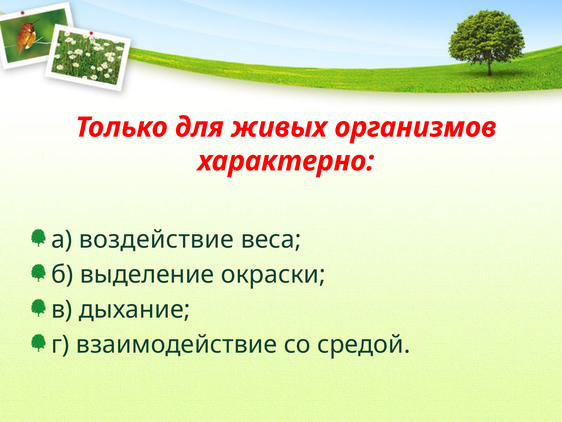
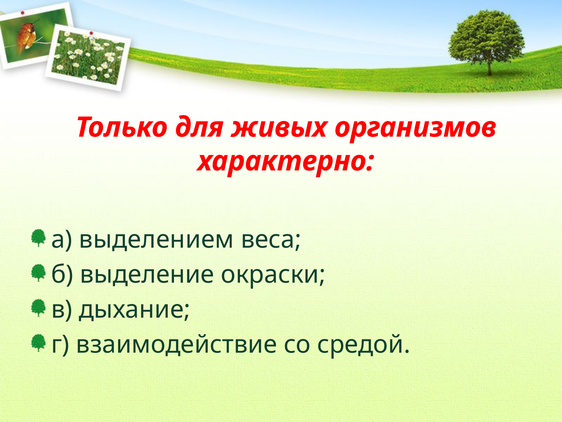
воздействие: воздействие -> выделением
